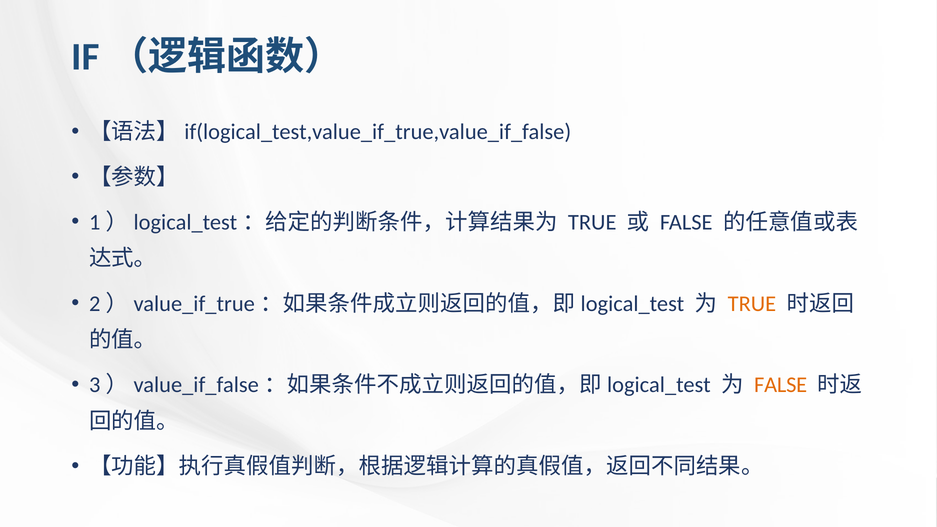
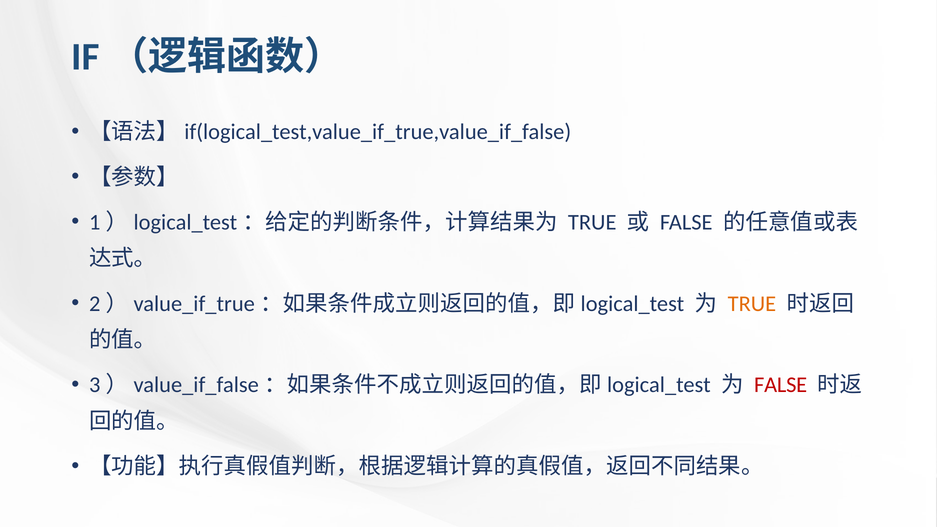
FALSE at (781, 385) colour: orange -> red
